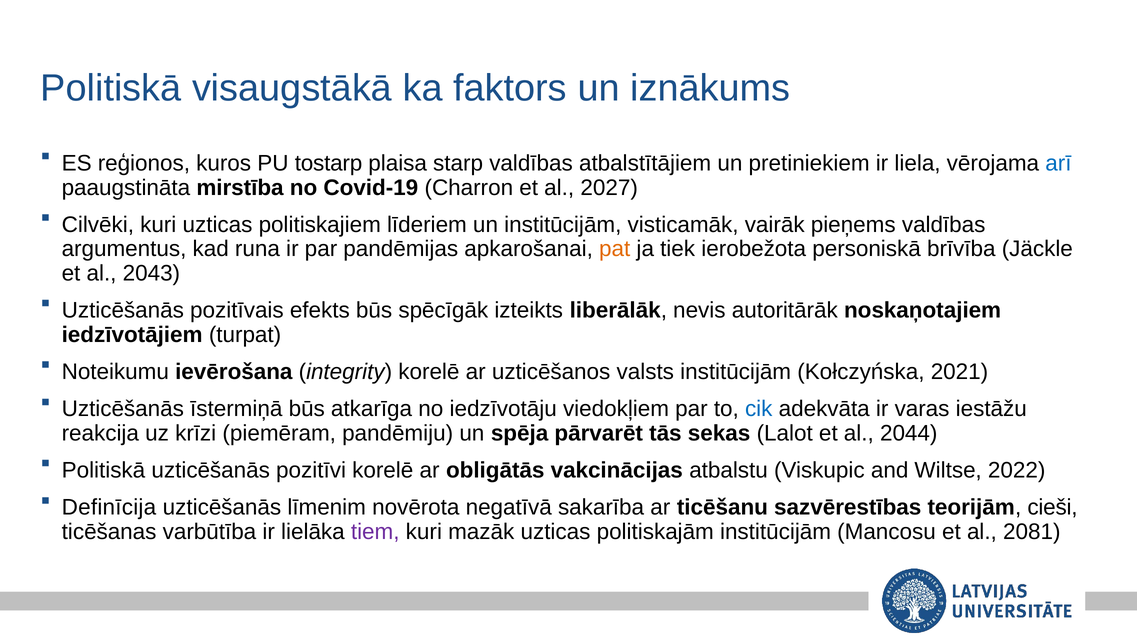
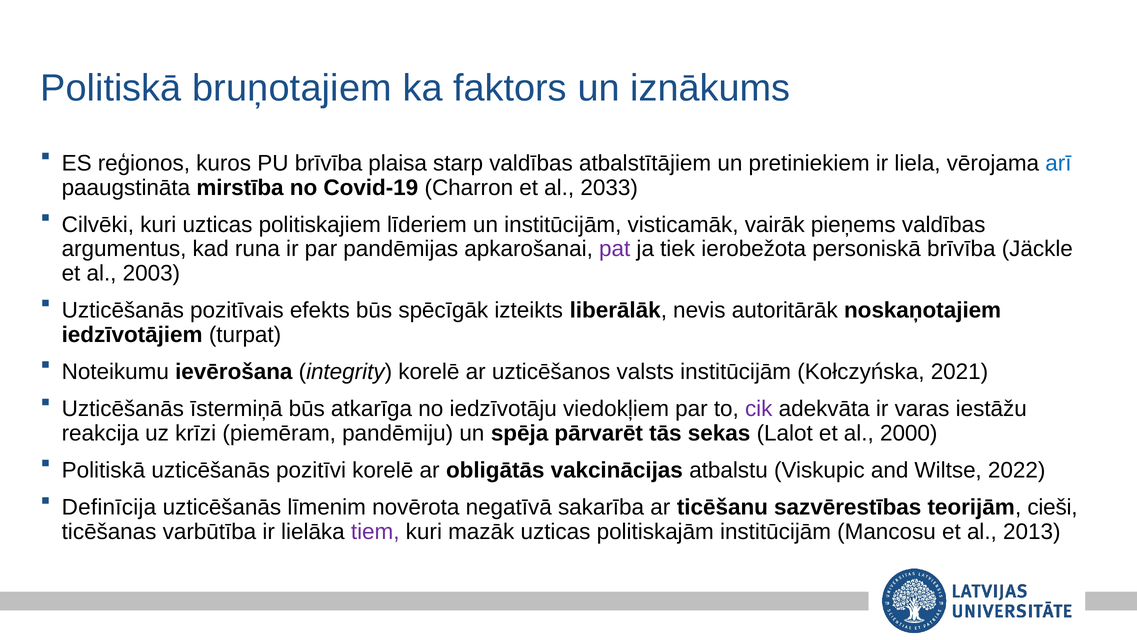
visaugstākā: visaugstākā -> bruņotajiem
PU tostarp: tostarp -> brīvība
2027: 2027 -> 2033
pat colour: orange -> purple
2043: 2043 -> 2003
cik colour: blue -> purple
2044: 2044 -> 2000
2081: 2081 -> 2013
